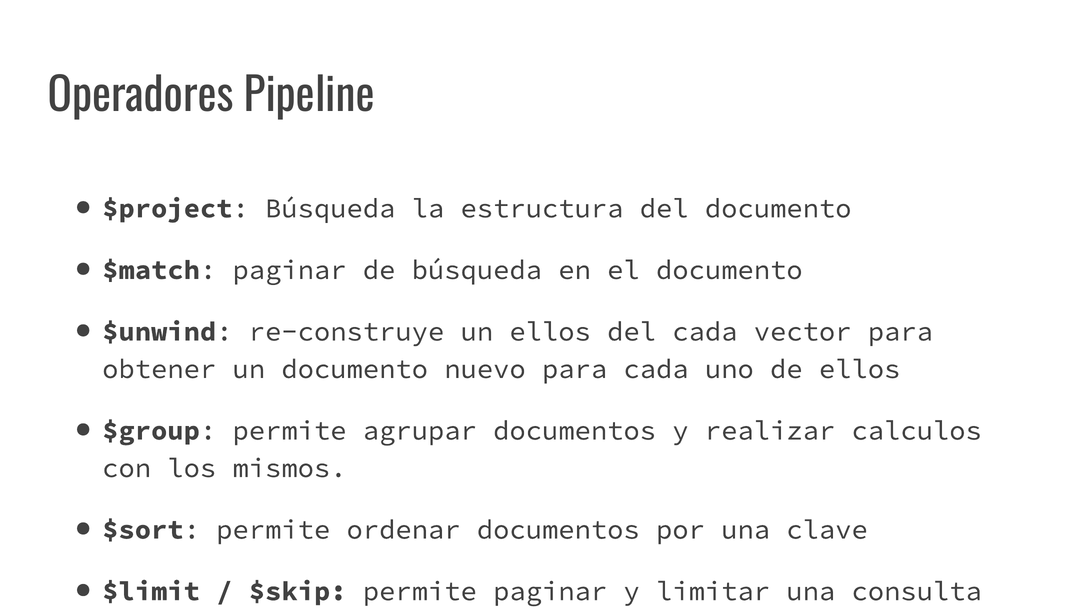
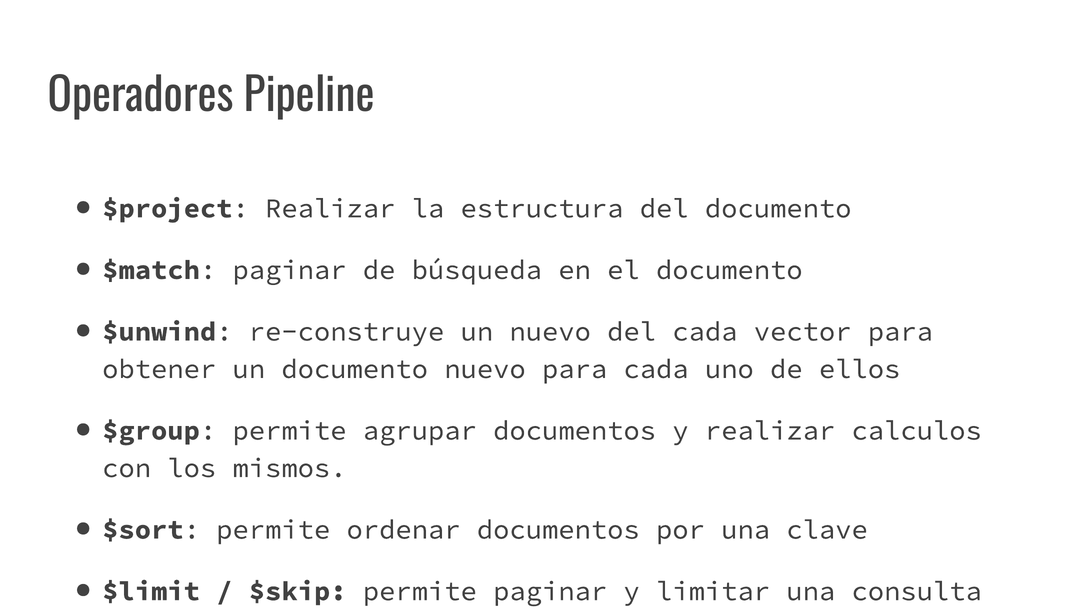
$project Búsqueda: Búsqueda -> Realizar
un ellos: ellos -> nuevo
